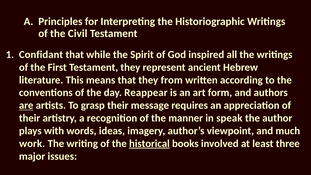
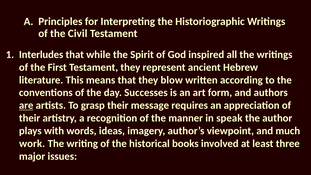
Confidant: Confidant -> Interludes
from: from -> blow
Reappear: Reappear -> Successes
historical underline: present -> none
